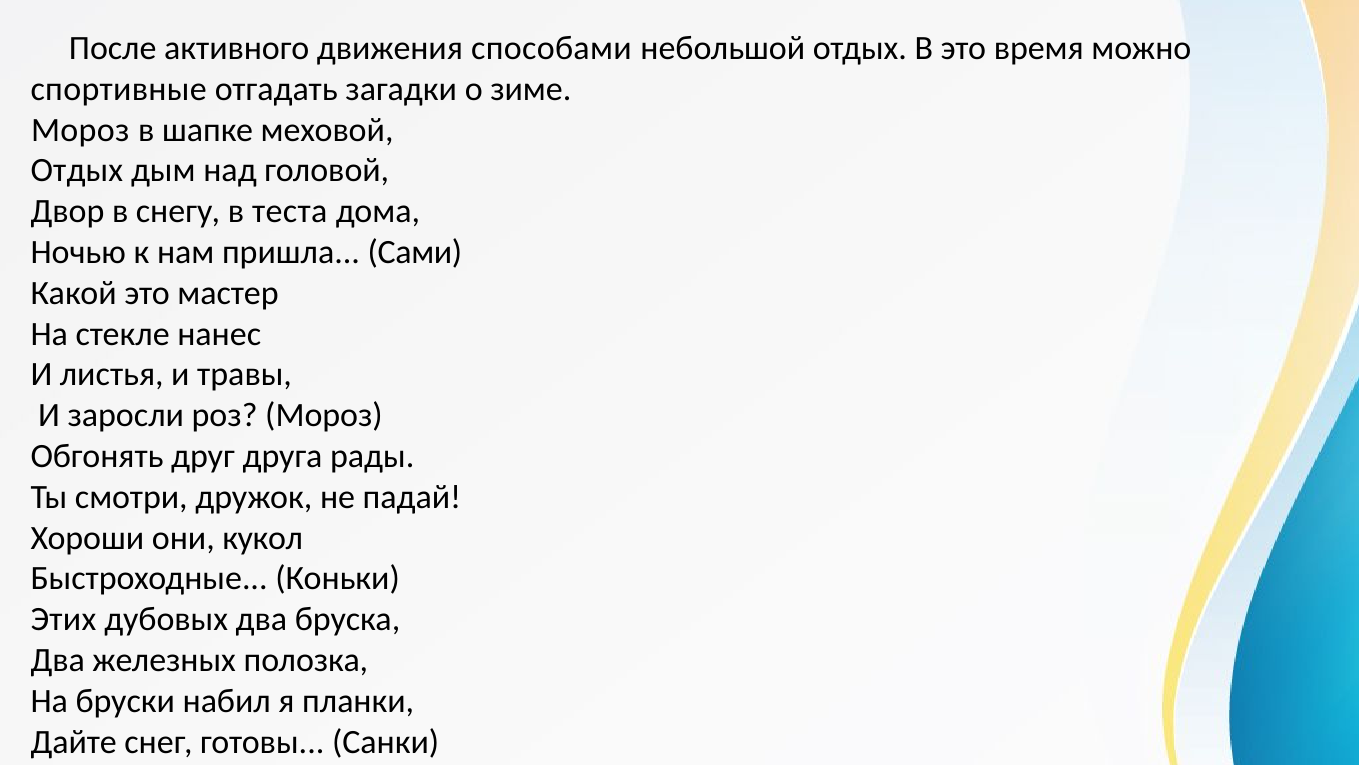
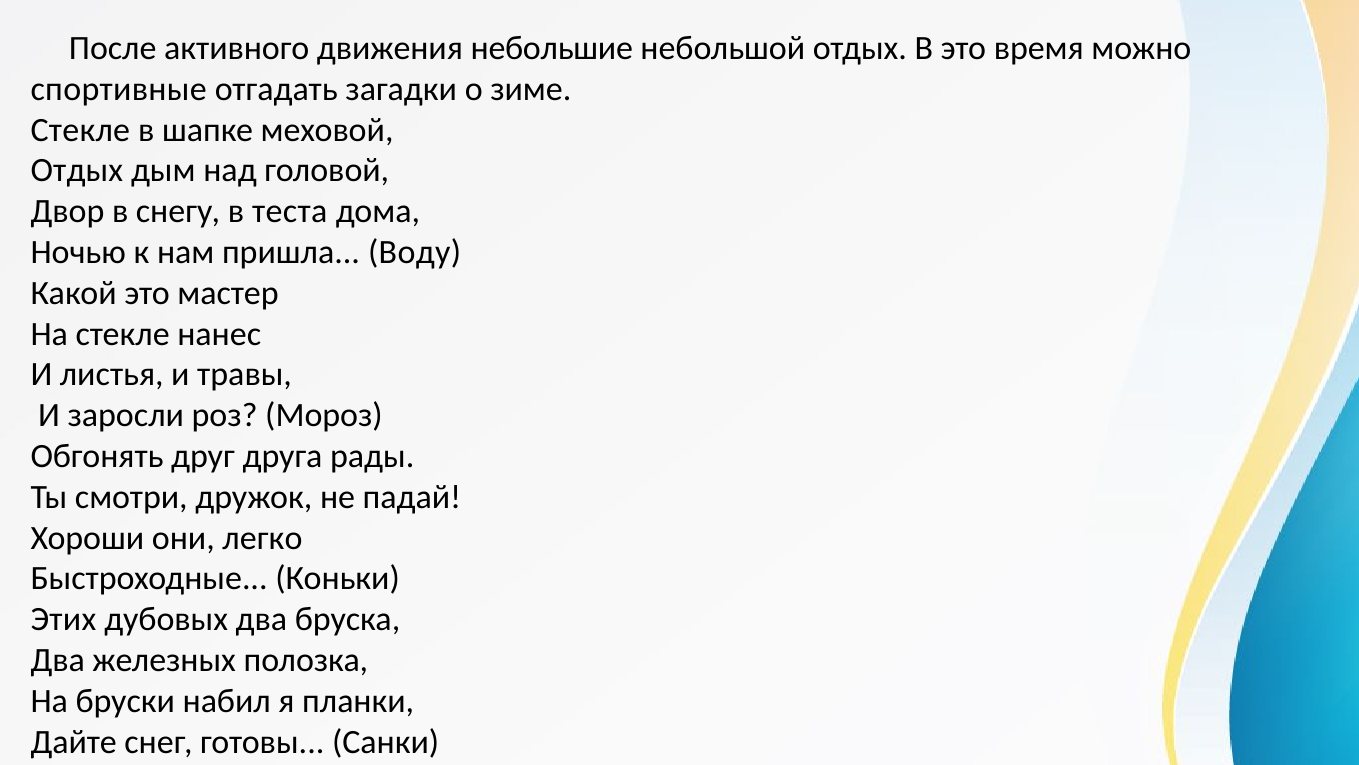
способами: способами -> небольшие
Мороз at (80, 130): Мороз -> Стекле
Сами: Сами -> Воду
кукол: кукол -> легко
